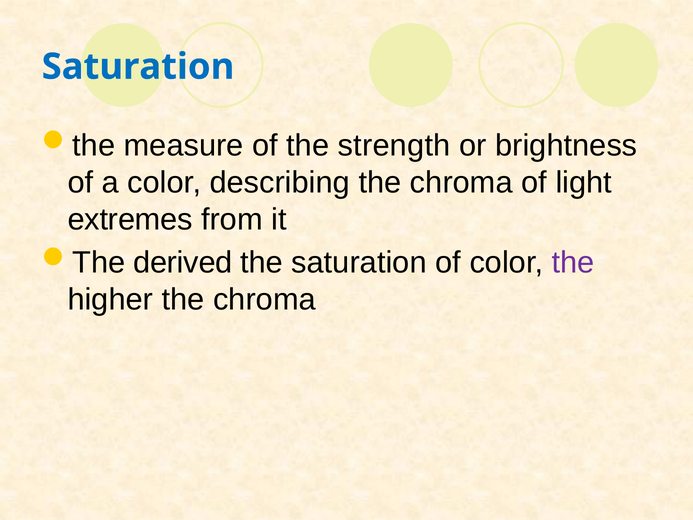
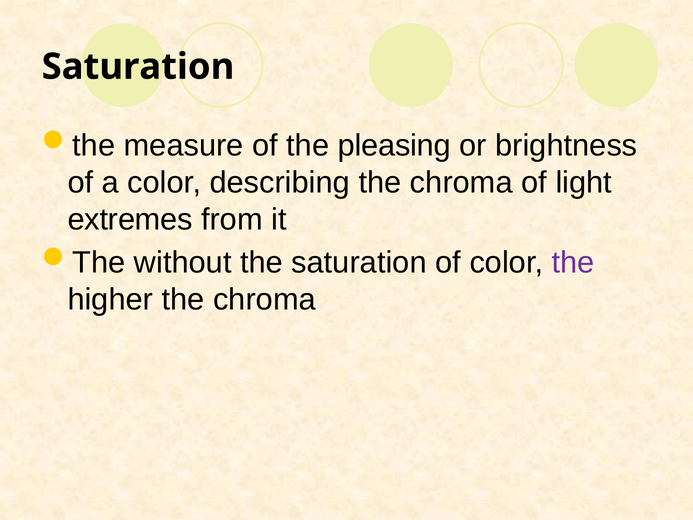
Saturation at (138, 67) colour: blue -> black
strength: strength -> pleasing
derived: derived -> without
